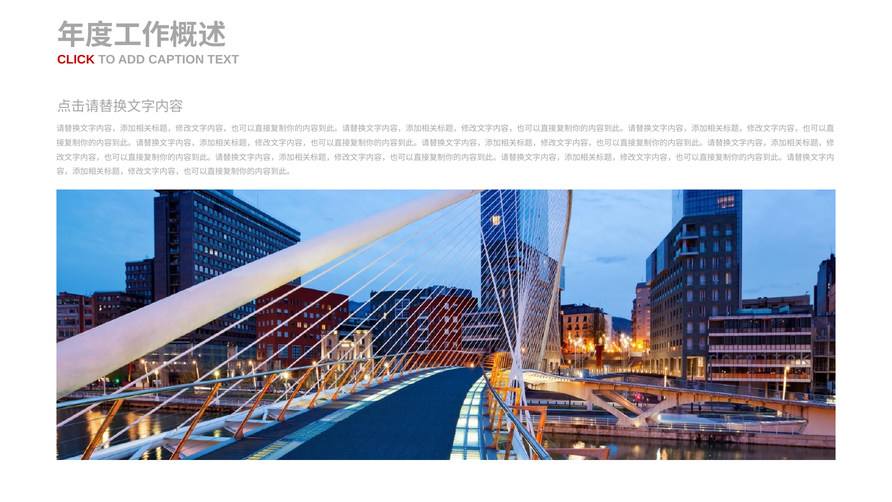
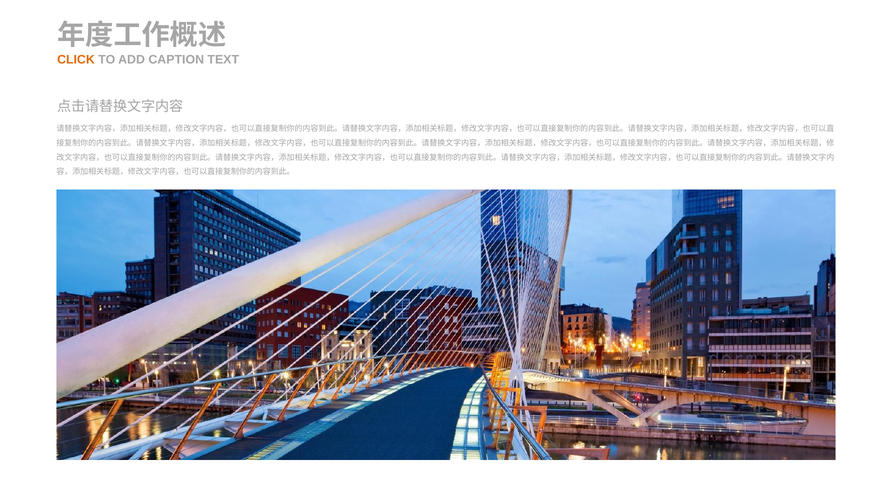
CLICK colour: red -> orange
